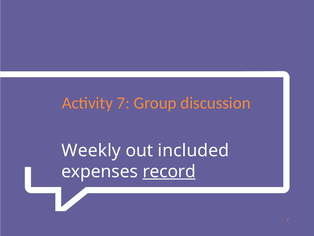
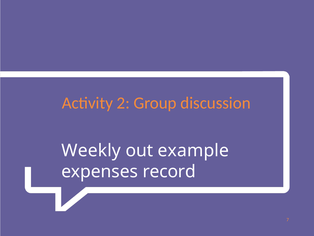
Activity 7: 7 -> 2
included: included -> example
record underline: present -> none
